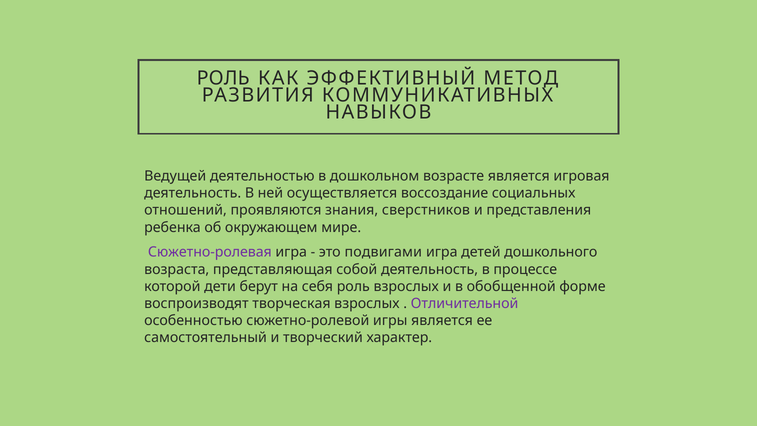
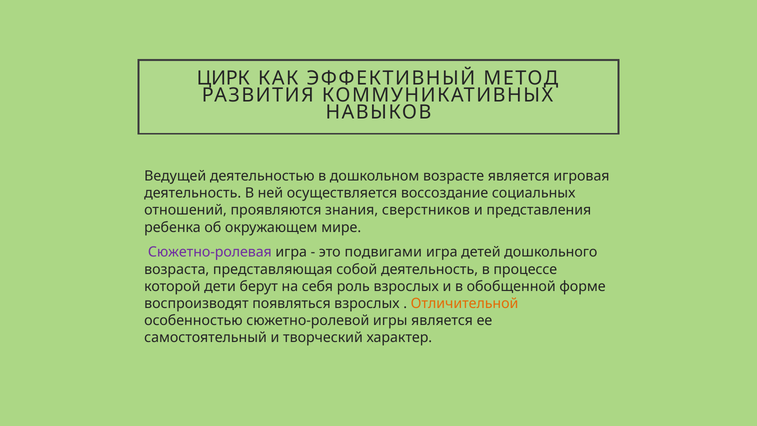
РОЛЬ at (223, 78): РОЛЬ -> ЦИРК
творческая: творческая -> появляться
Отличительной colour: purple -> orange
